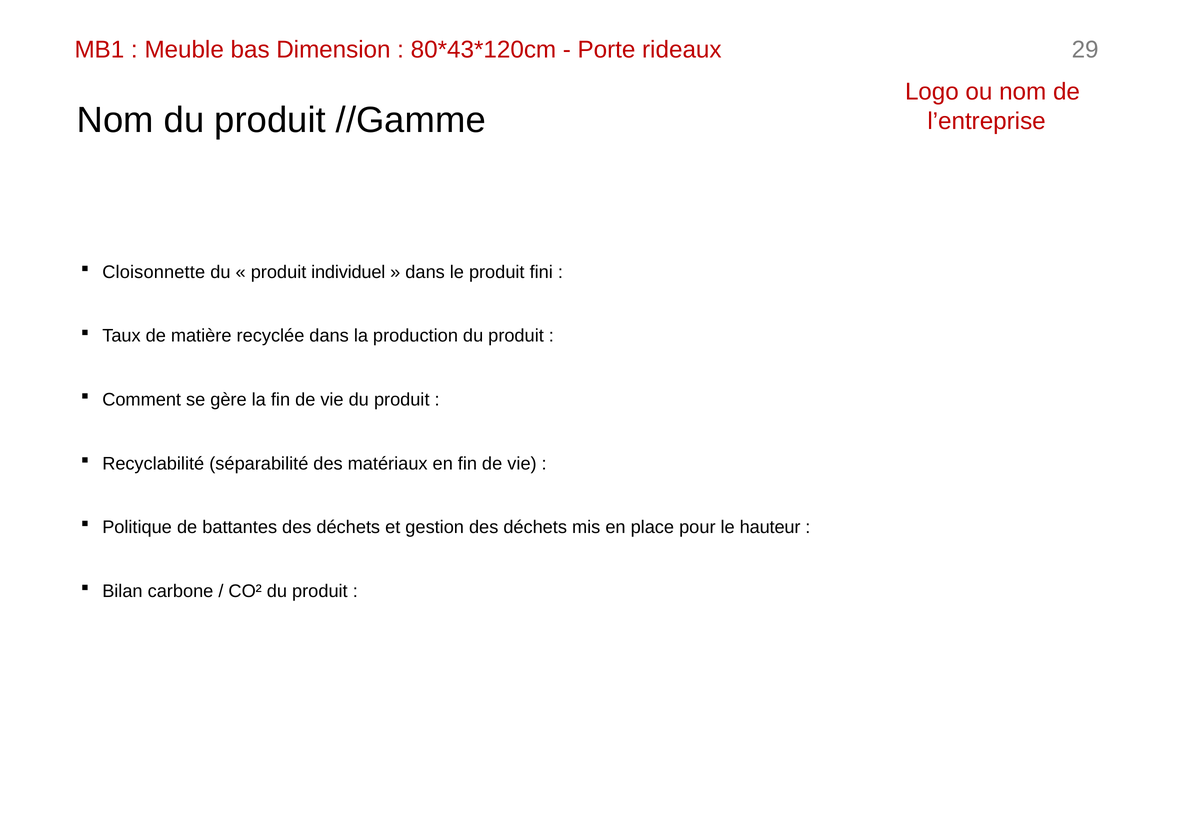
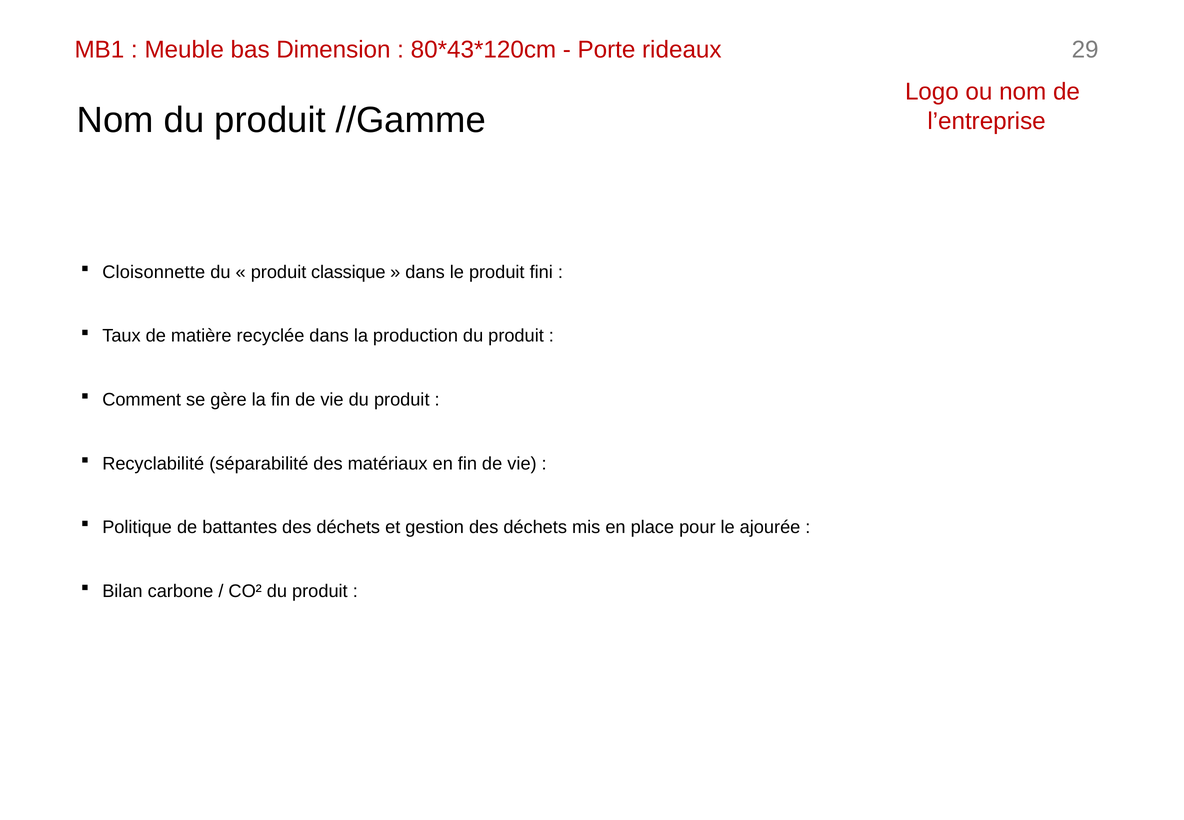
individuel: individuel -> classique
hauteur: hauteur -> ajourée
